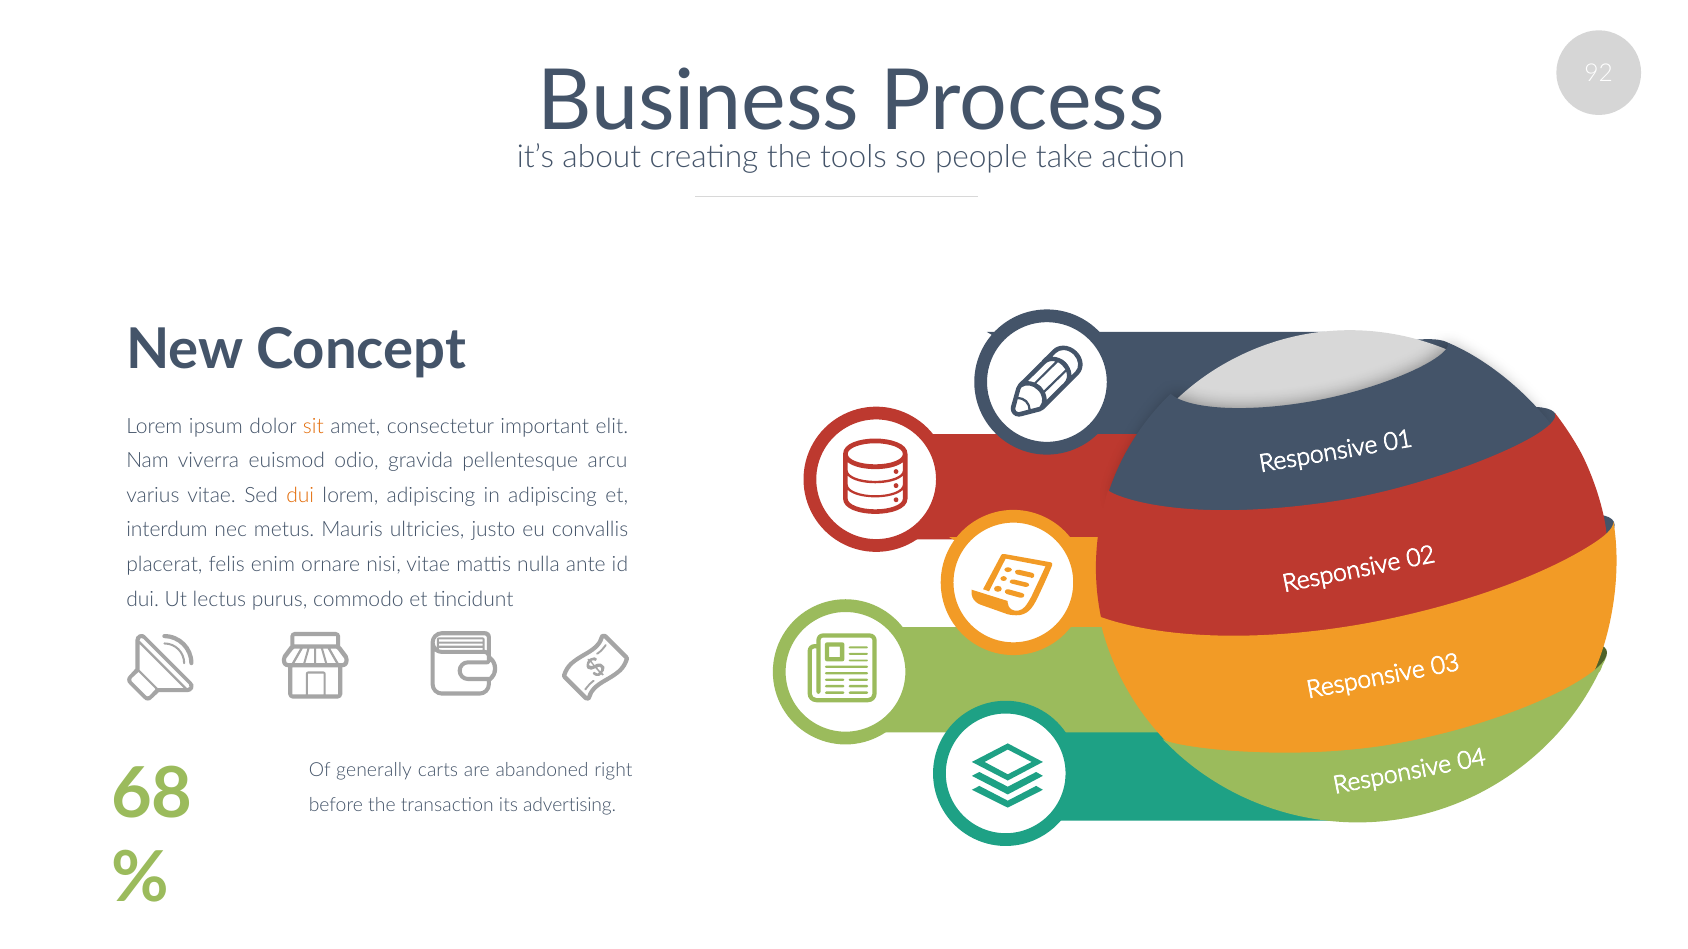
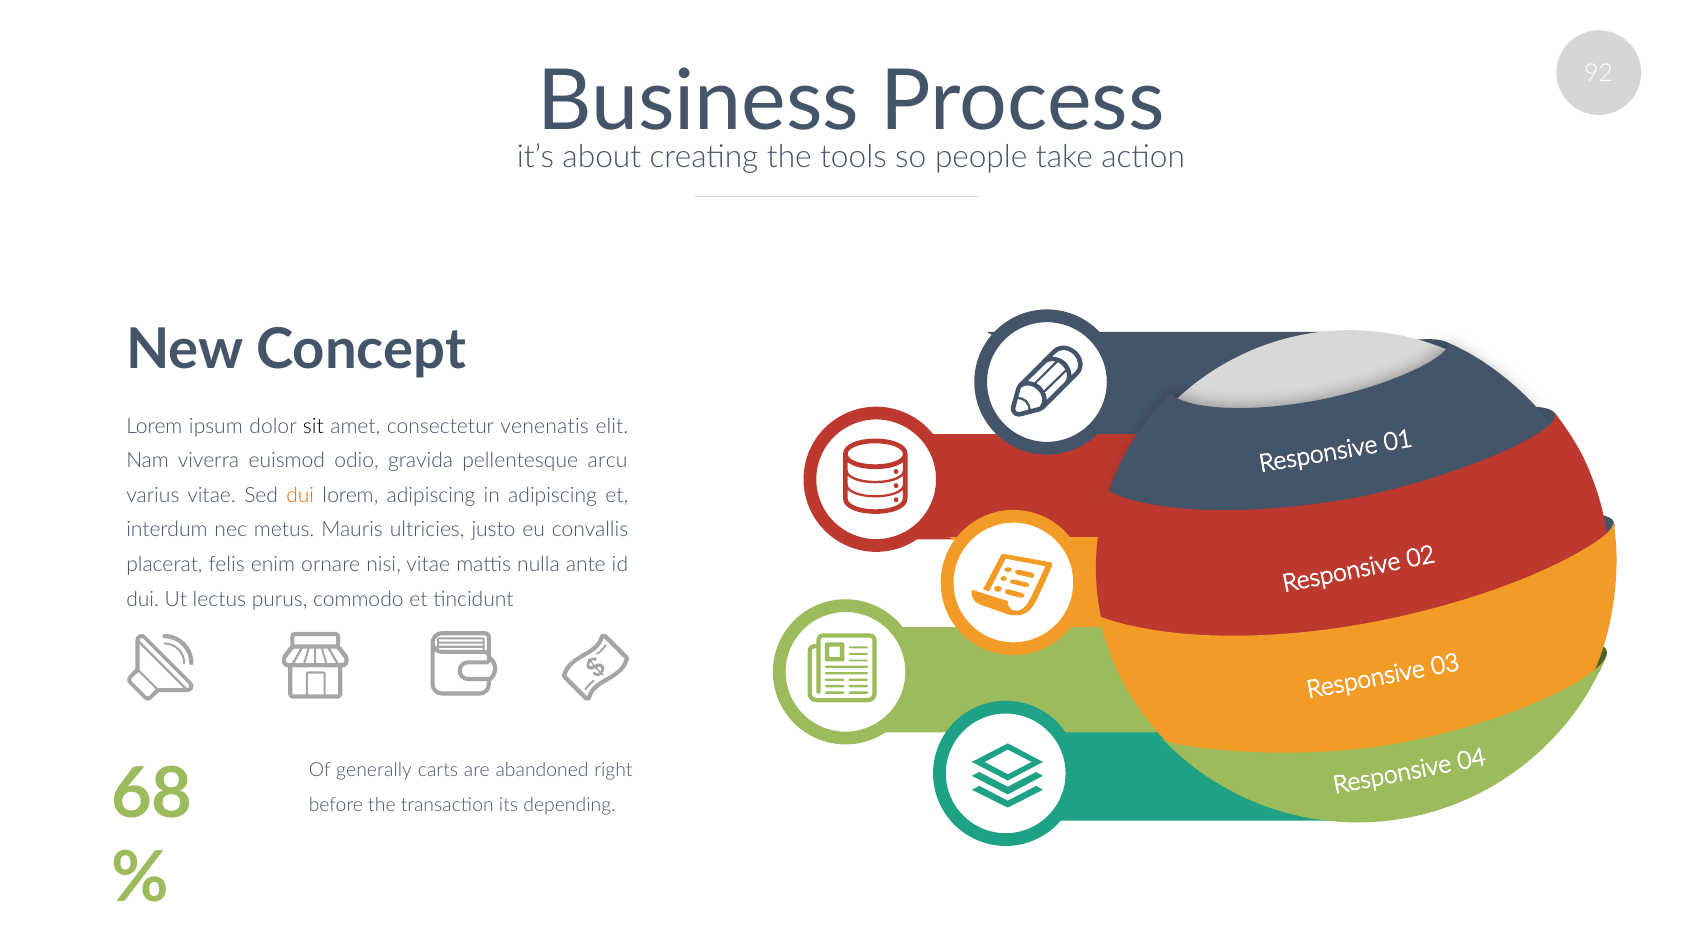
sit colour: orange -> black
important: important -> venenatis
advertising: advertising -> depending
